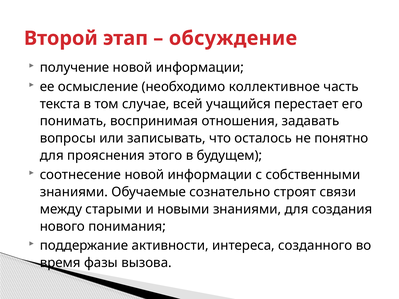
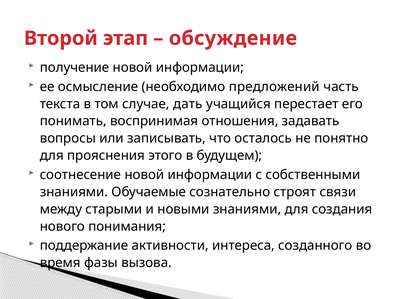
коллективное: коллективное -> предложений
всей: всей -> дать
